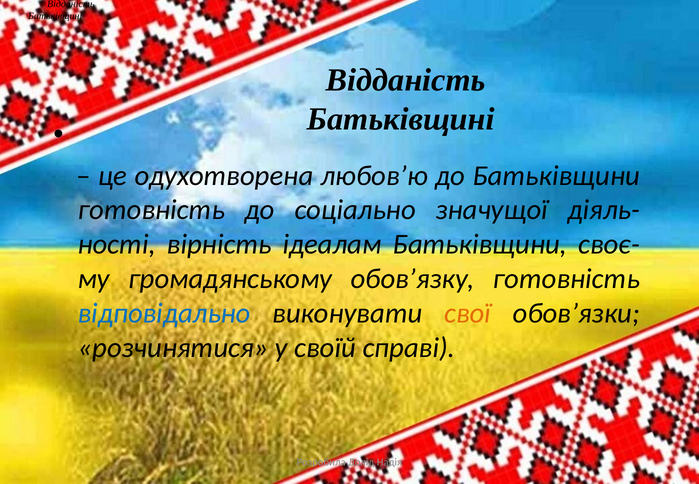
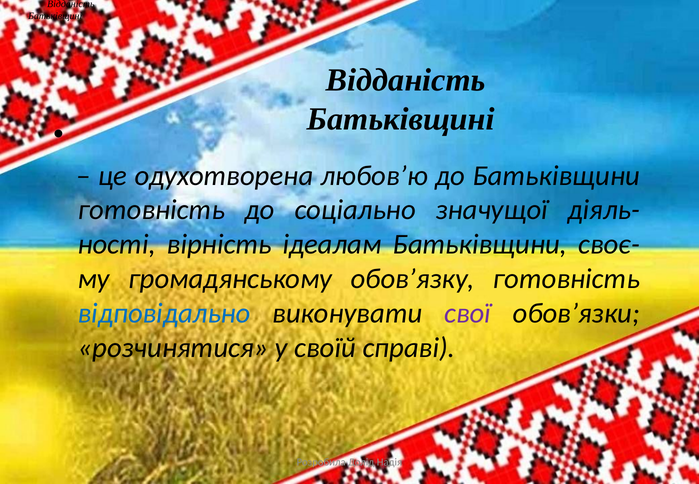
свої colour: orange -> purple
